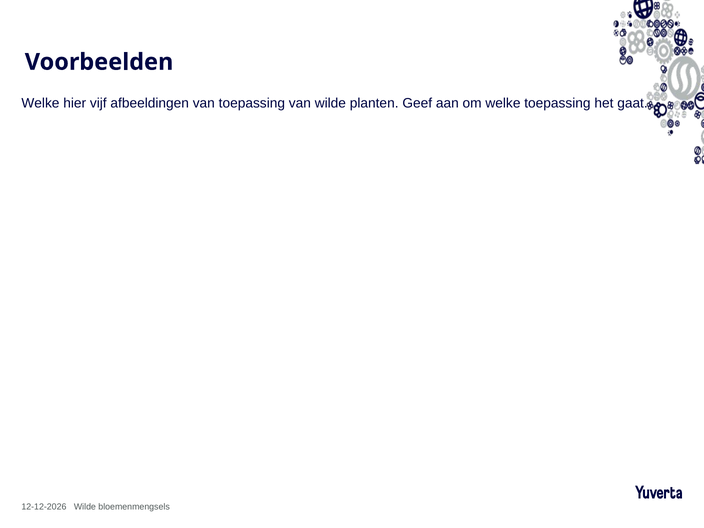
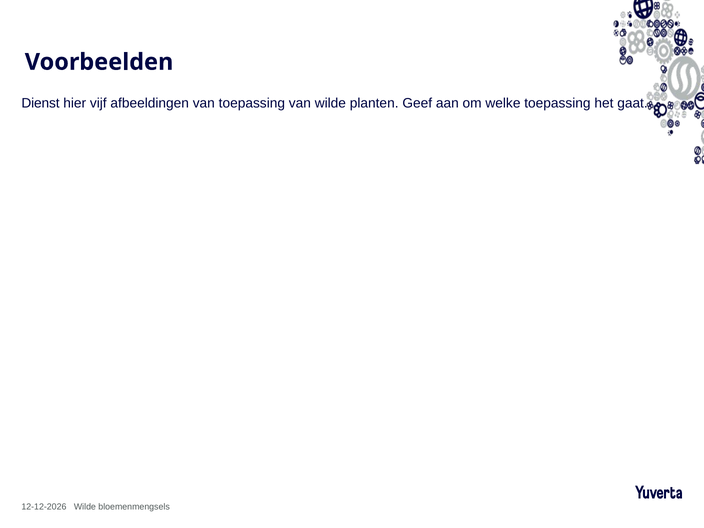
Welke at (40, 103): Welke -> Dienst
